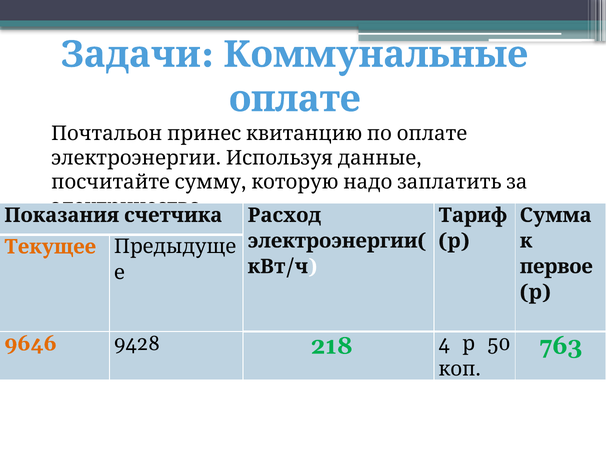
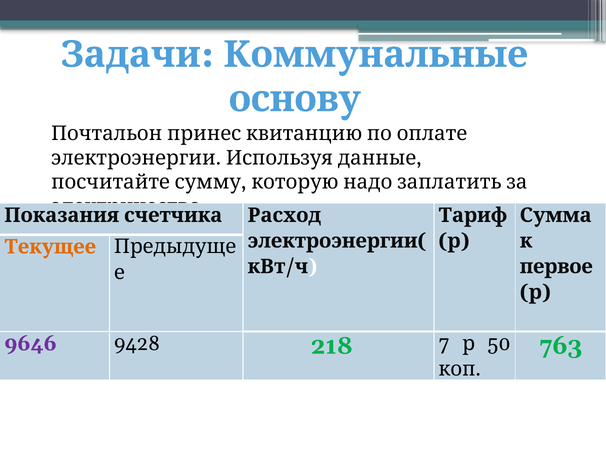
оплате: оплате -> основу
9646 colour: orange -> purple
4: 4 -> 7
